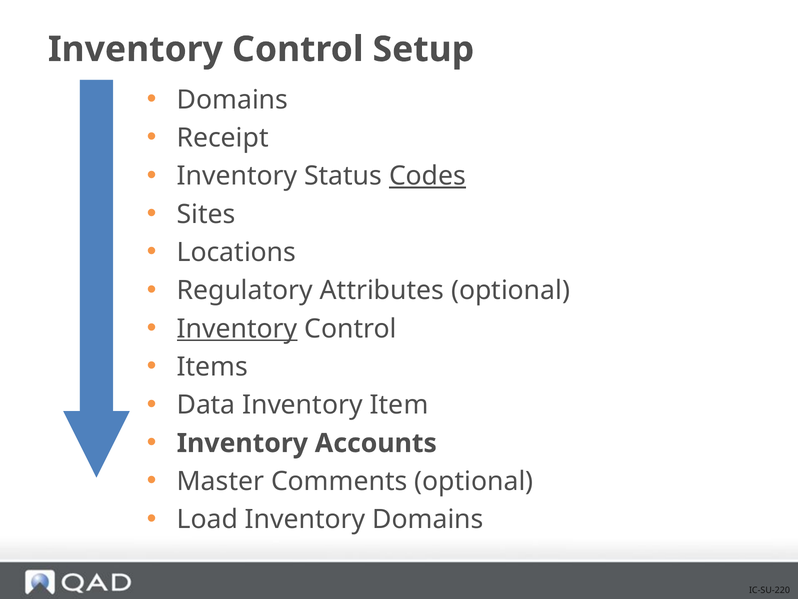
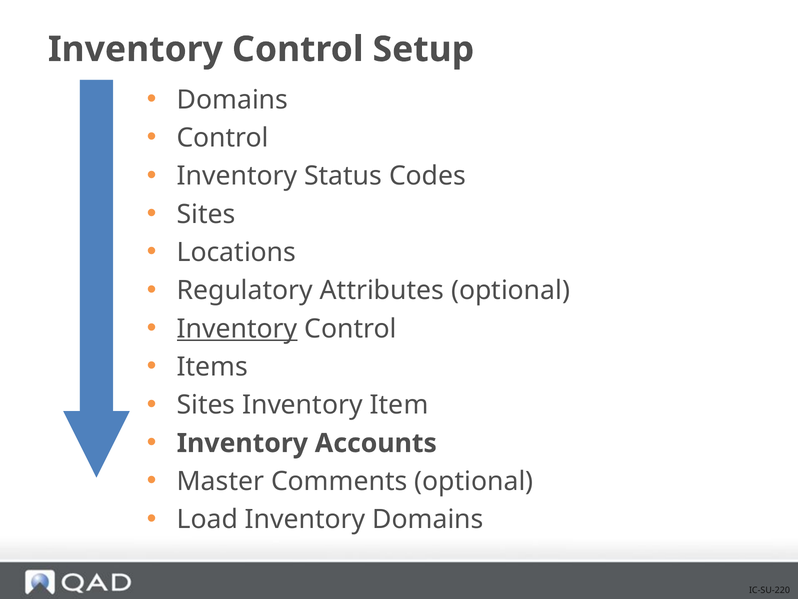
Receipt at (223, 138): Receipt -> Control
Codes underline: present -> none
Data at (206, 405): Data -> Sites
